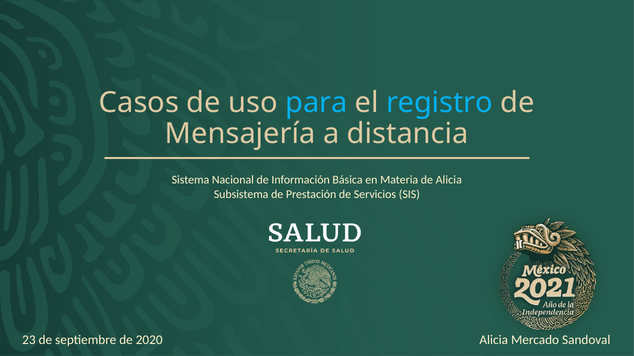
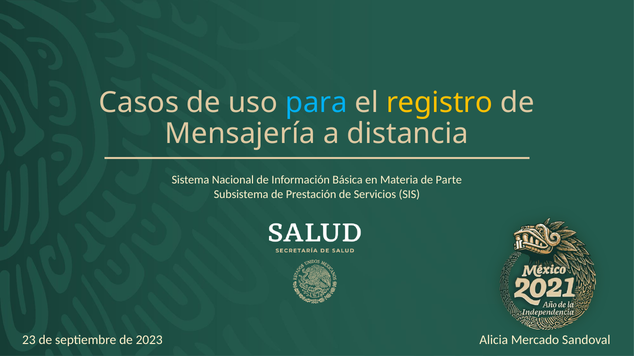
registro colour: light blue -> yellow
de Alicia: Alicia -> Parte
2020: 2020 -> 2023
